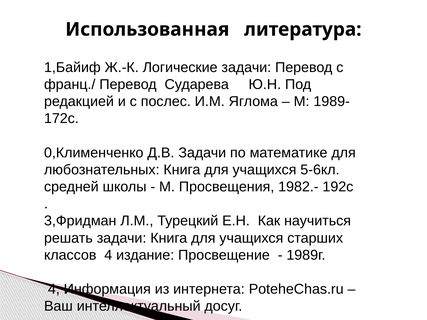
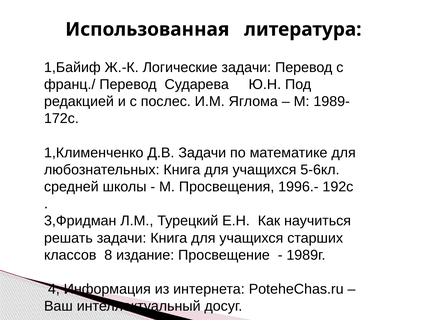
0,Клименченко: 0,Клименченко -> 1,Клименченко
1982.-: 1982.- -> 1996.-
классов 4: 4 -> 8
